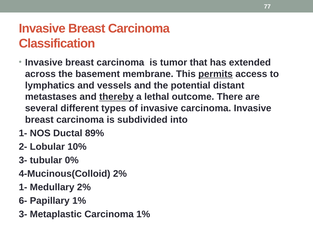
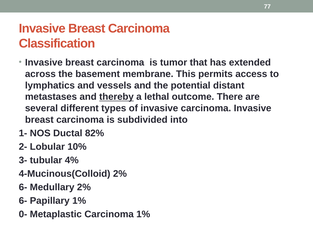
permits underline: present -> none
89%: 89% -> 82%
0%: 0% -> 4%
1- at (23, 188): 1- -> 6-
3- at (23, 215): 3- -> 0-
